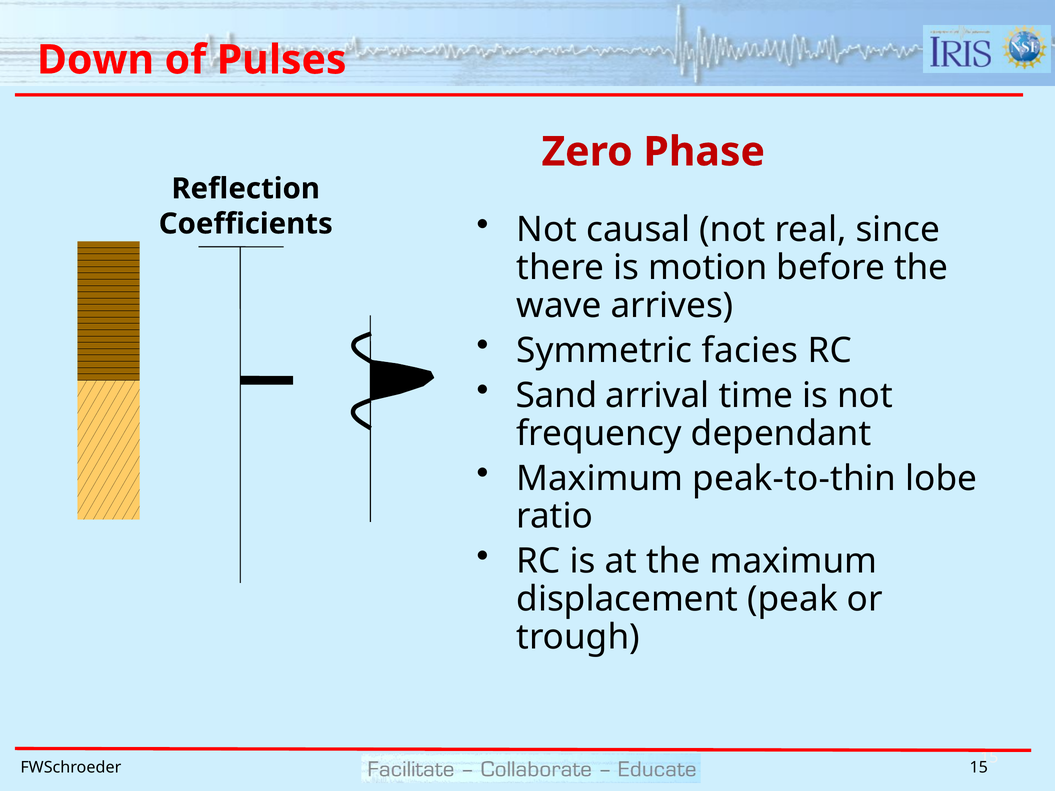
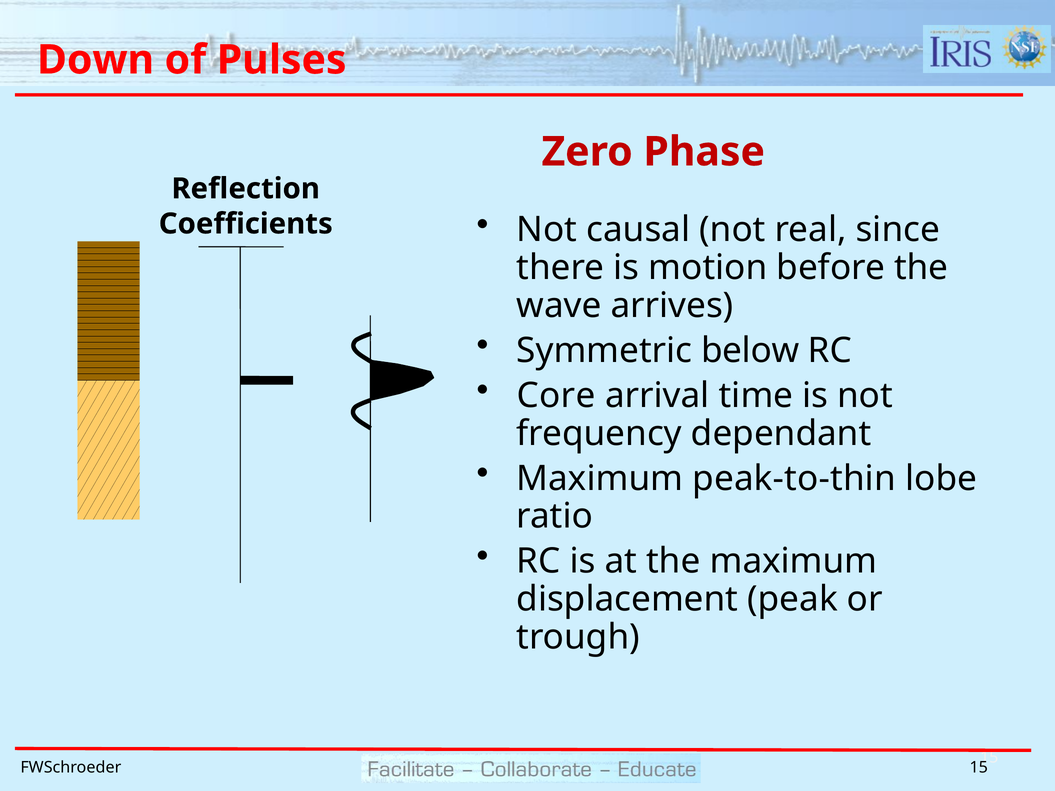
facies: facies -> below
Sand: Sand -> Core
